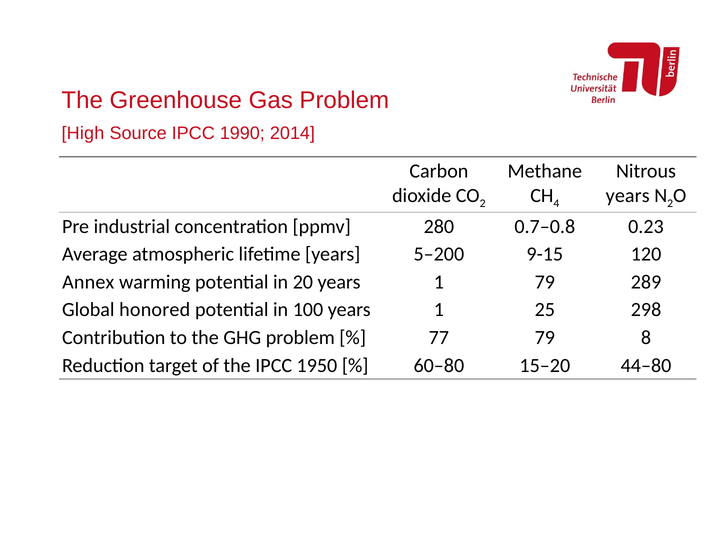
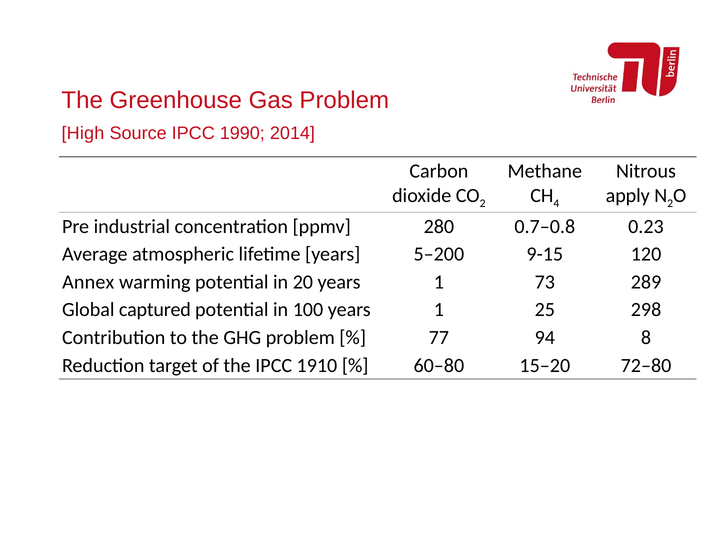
years at (628, 195): years -> apply
1 79: 79 -> 73
honored: honored -> captured
77 79: 79 -> 94
1950: 1950 -> 1910
44–80: 44–80 -> 72–80
